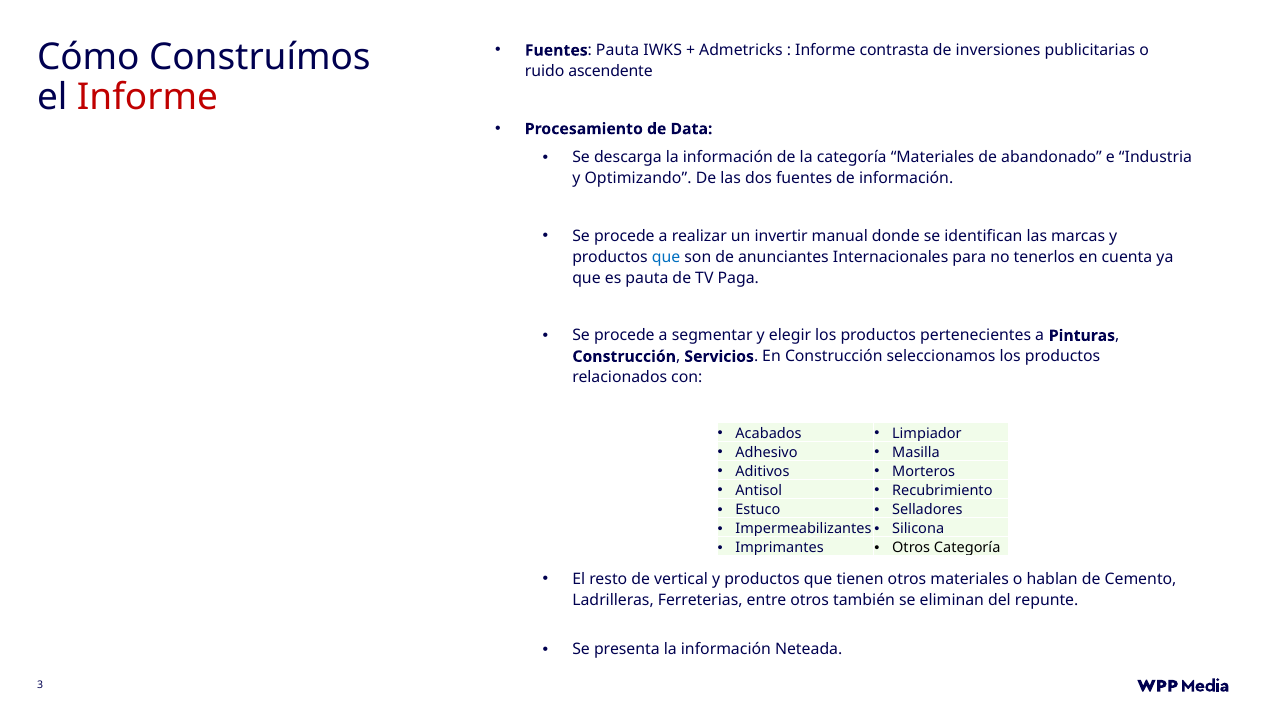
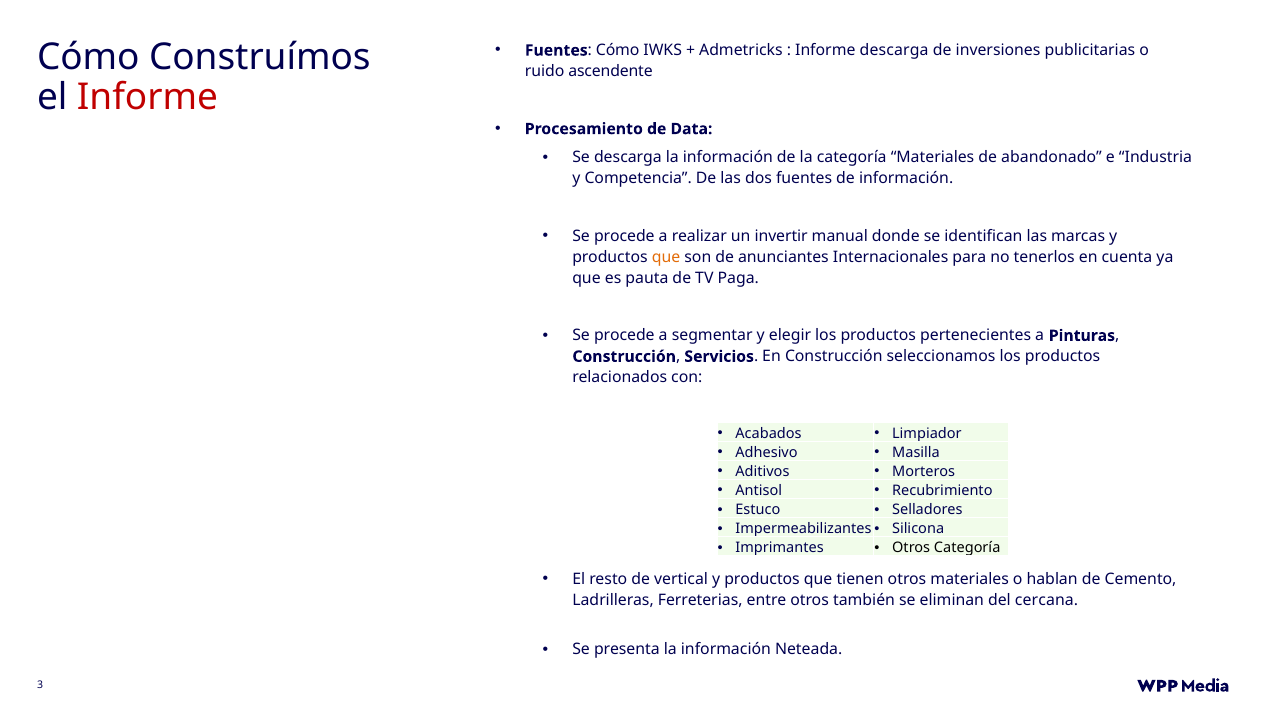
Fuentes Pauta: Pauta -> Cómo
Informe contrasta: contrasta -> descarga
Optimizando: Optimizando -> Competencia
que at (666, 257) colour: blue -> orange
repunte: repunte -> cercana
